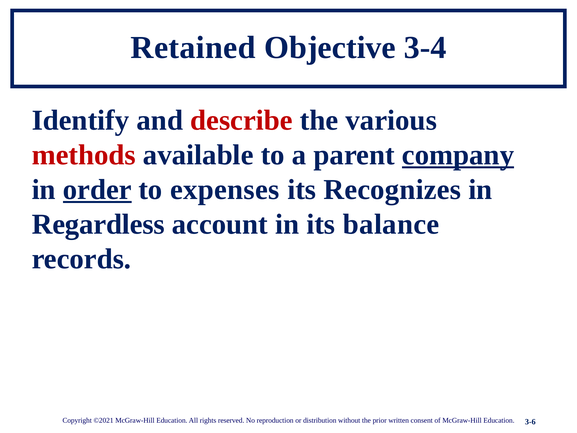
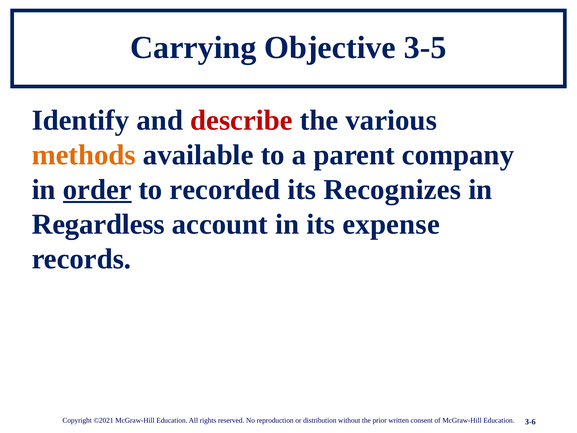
Retained: Retained -> Carrying
3-4: 3-4 -> 3-5
methods colour: red -> orange
company underline: present -> none
expenses: expenses -> recorded
balance: balance -> expense
